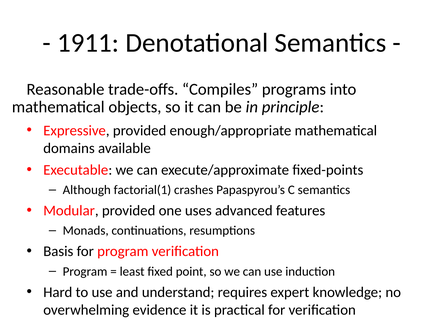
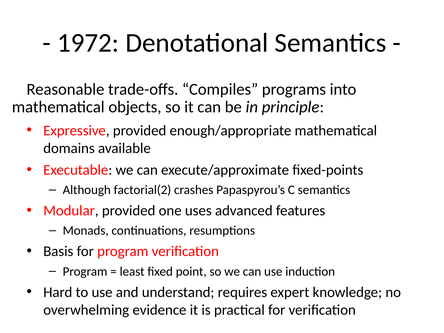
1911: 1911 -> 1972
factorial(1: factorial(1 -> factorial(2
